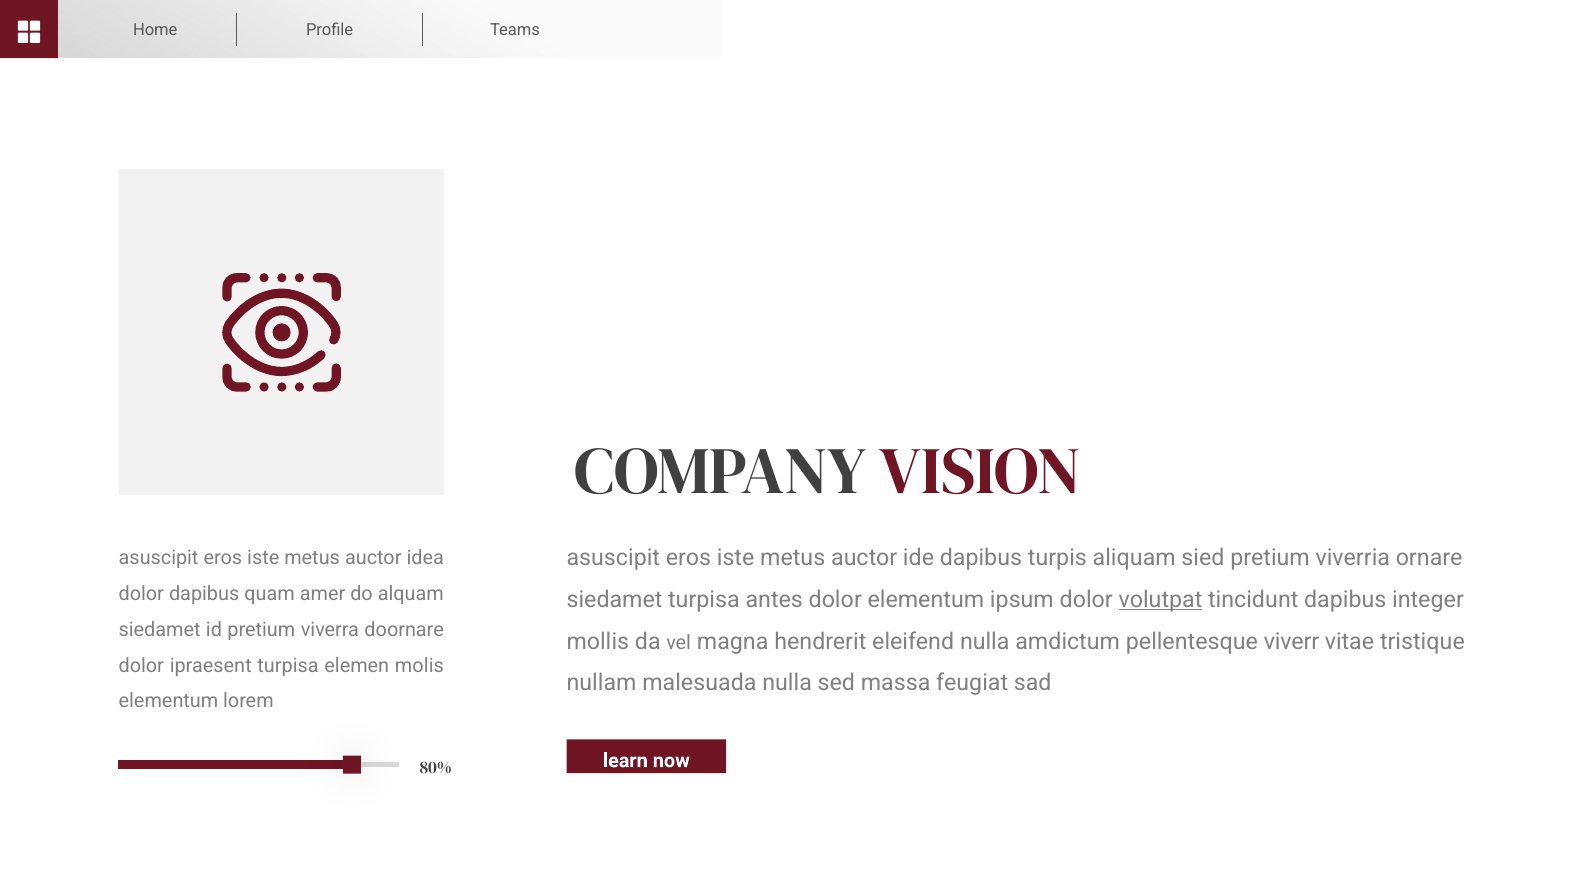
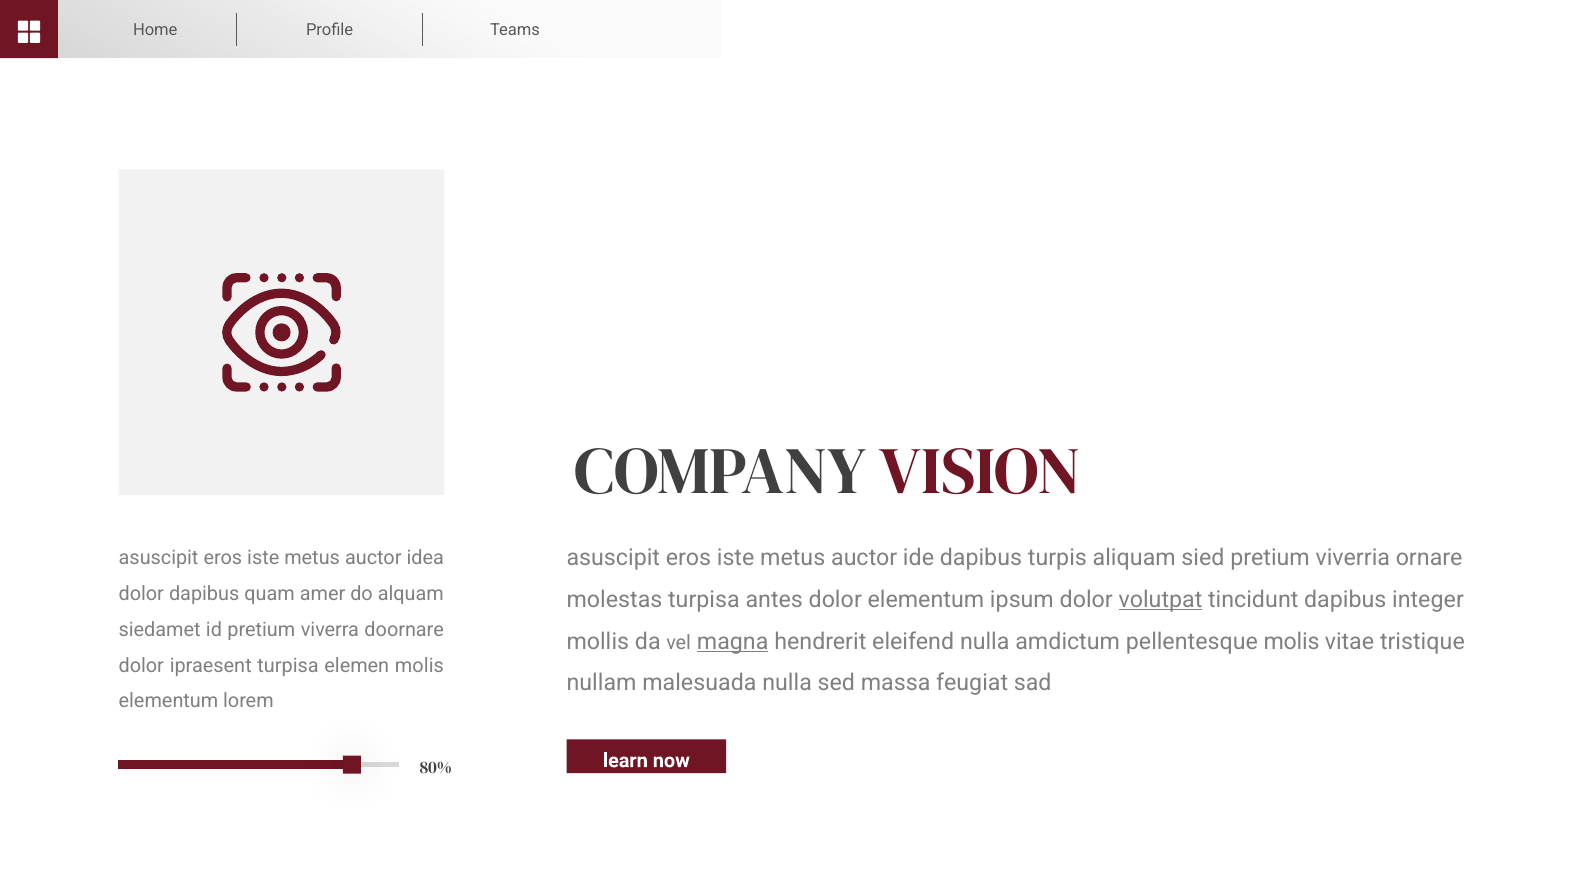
siedamet at (614, 600): siedamet -> molestas
magna underline: none -> present
pellentesque viverr: viverr -> molis
